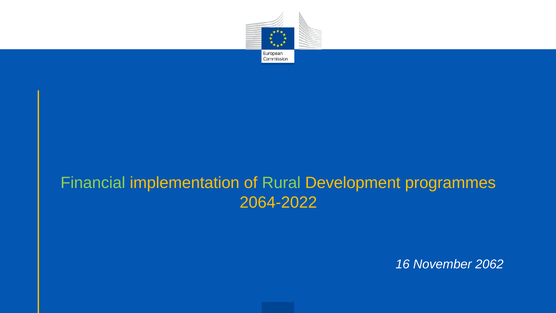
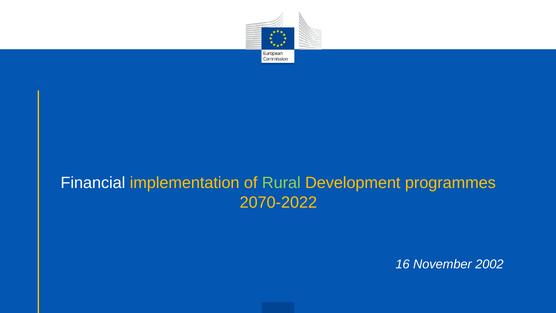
Financial colour: light green -> white
2064-2022: 2064-2022 -> 2070-2022
2062: 2062 -> 2002
